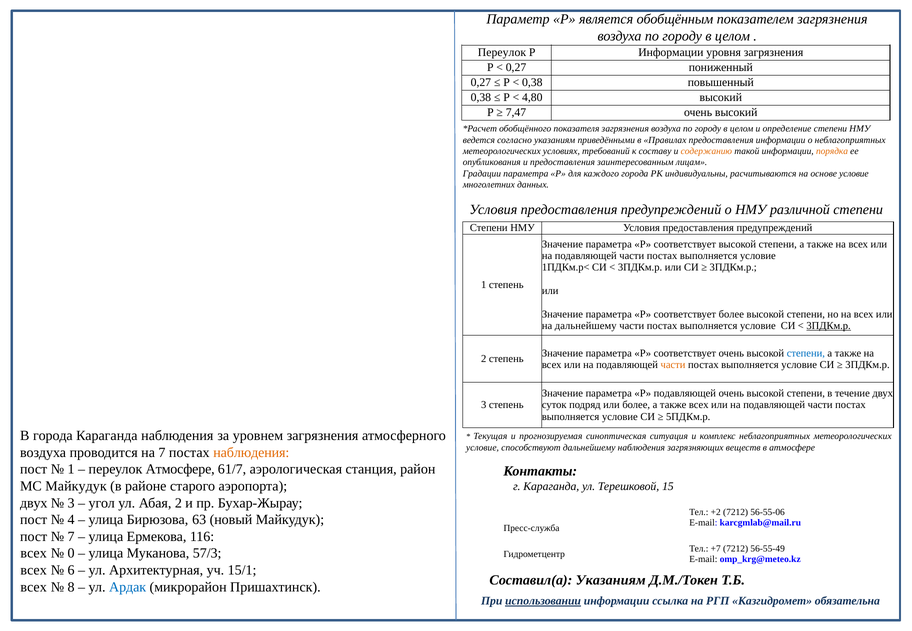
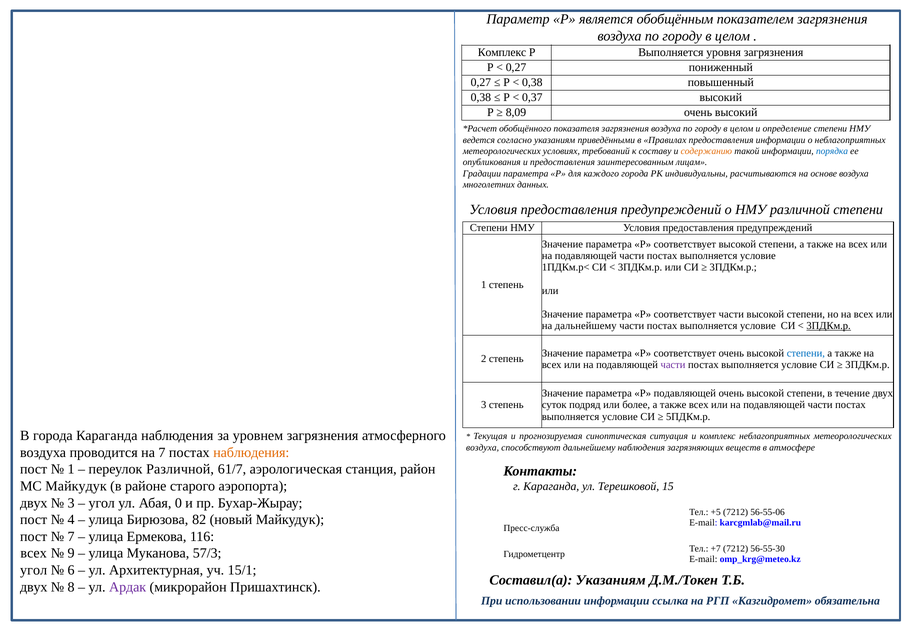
Переулок at (502, 52): Переулок -> Комплекс
Р Информации: Информации -> Выполняется
4,80: 4,80 -> 0,37
7,47: 7,47 -> 8,09
порядка colour: orange -> blue
основе условие: условие -> воздуха
соответствует более: более -> части
части at (673, 365) colour: orange -> purple
условие at (483, 448): условие -> воздуха
переулок Атмосфере: Атмосфере -> Различной
Абая 2: 2 -> 0
+2: +2 -> +5
63: 63 -> 82
56-55-49: 56-55-49 -> 56-55-30
0: 0 -> 9
всех at (34, 571): всех -> угол
всех at (34, 587): всех -> двух
Ардак colour: blue -> purple
использовании underline: present -> none
